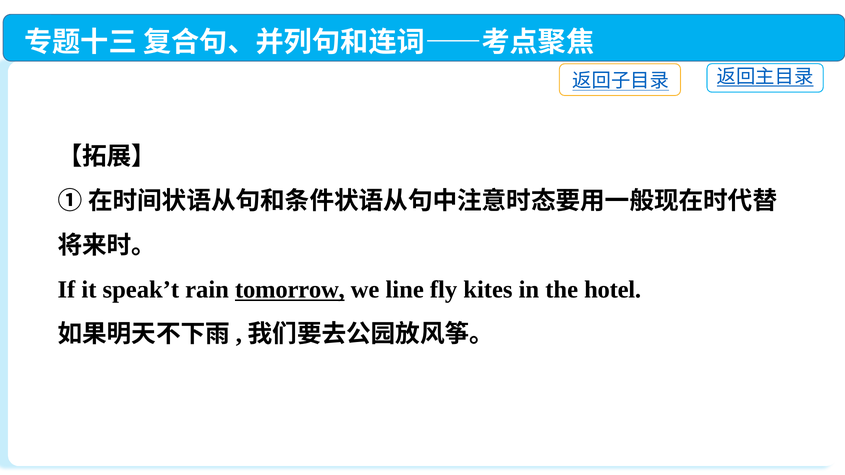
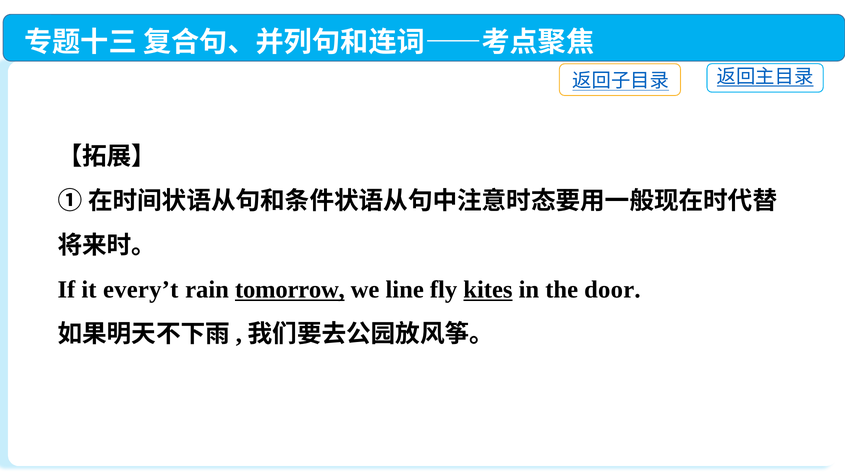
speak’t: speak’t -> every’t
kites underline: none -> present
hotel: hotel -> door
